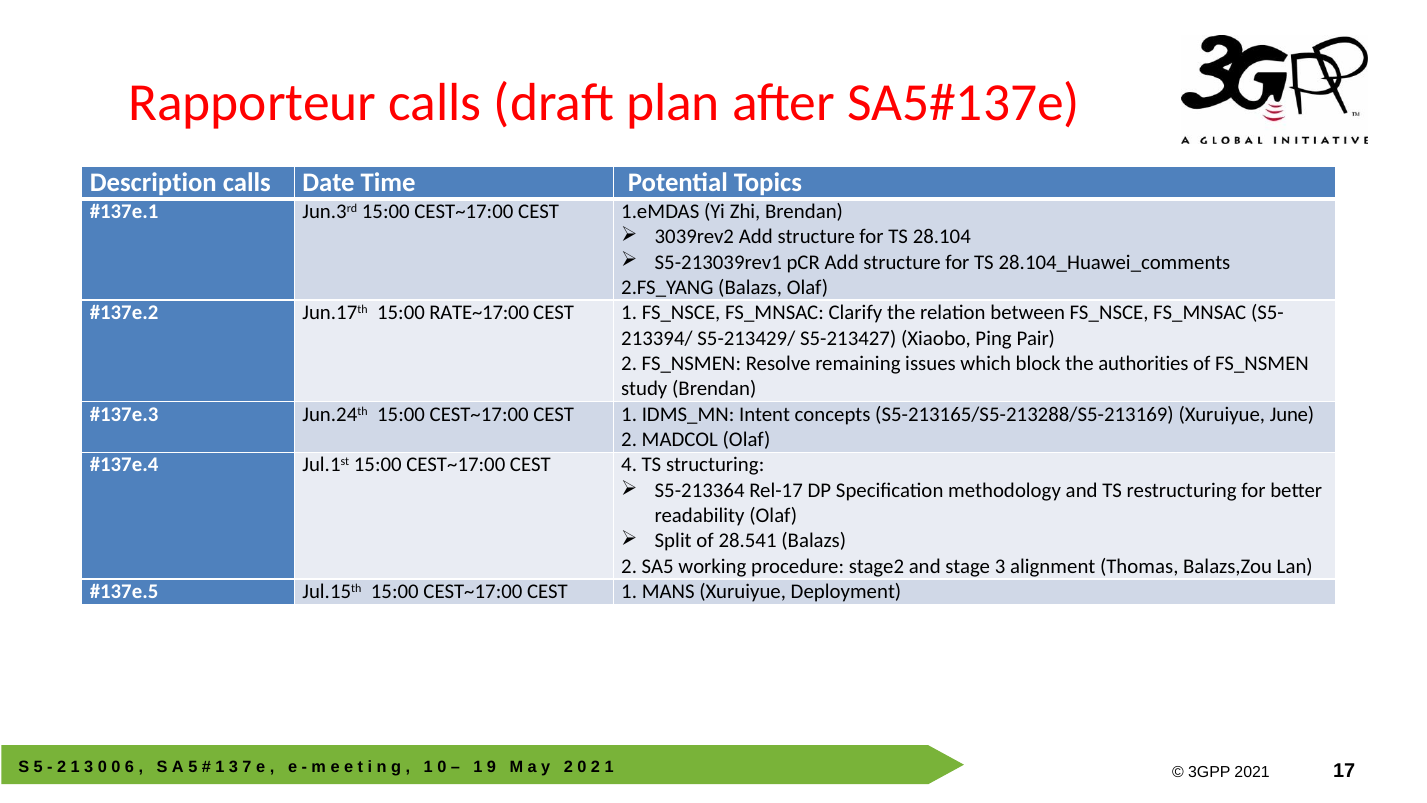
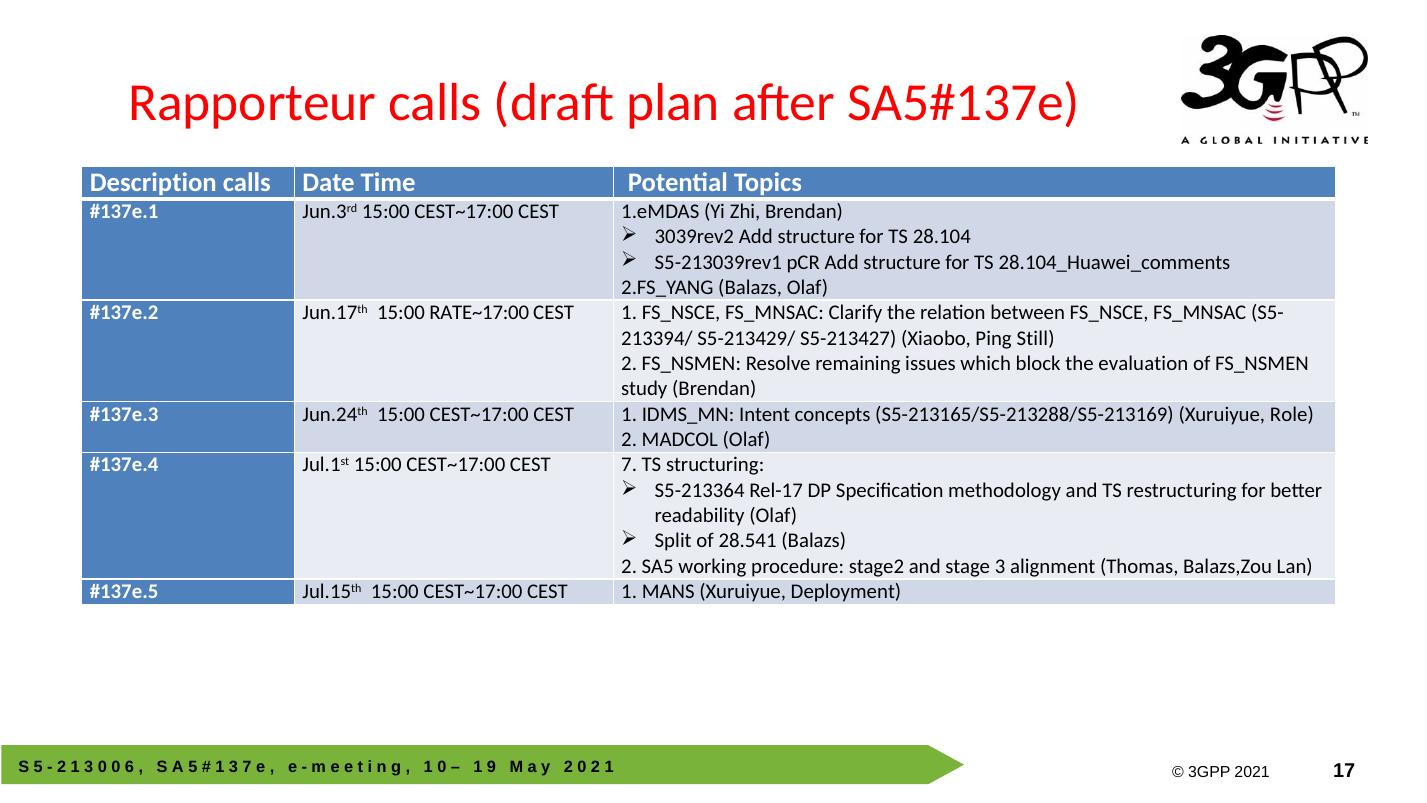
Pair: Pair -> Still
authorities: authorities -> evaluation
June: June -> Role
CEST 4: 4 -> 7
